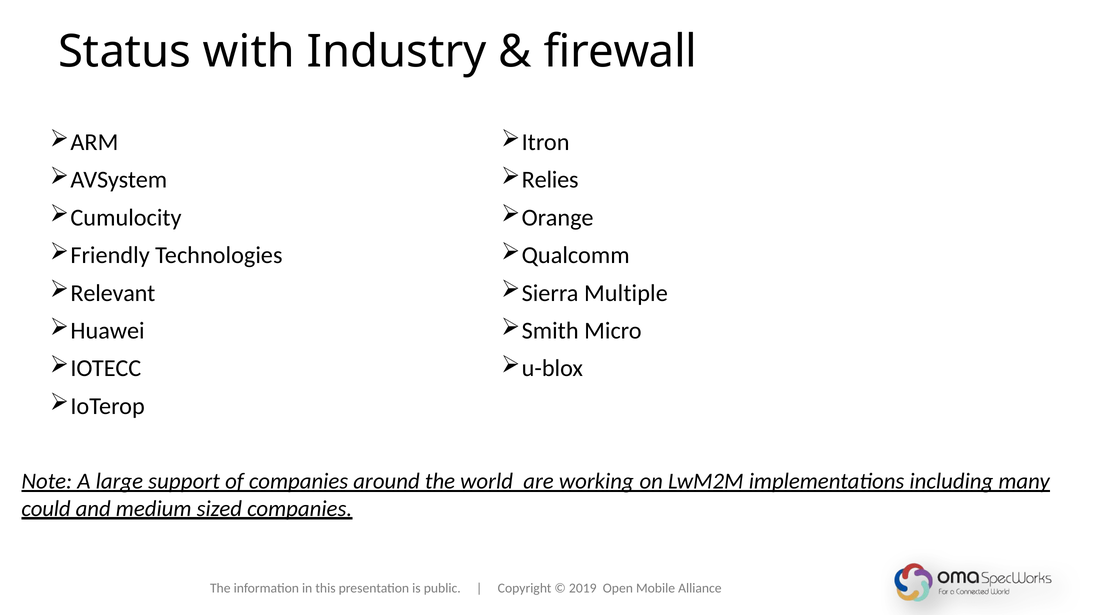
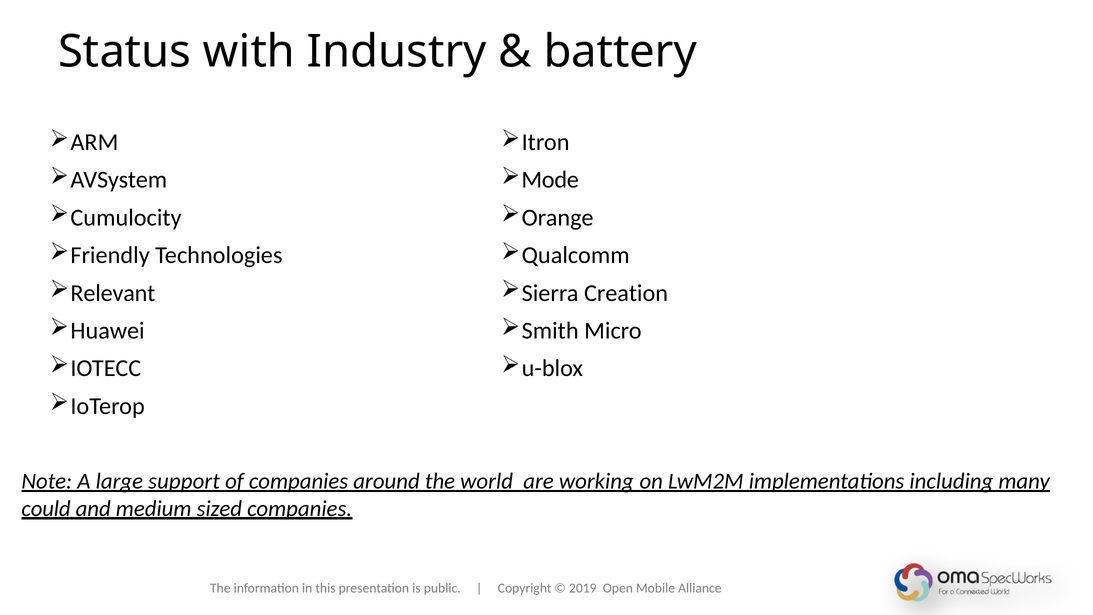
firewall: firewall -> battery
Relies: Relies -> Mode
Multiple: Multiple -> Creation
